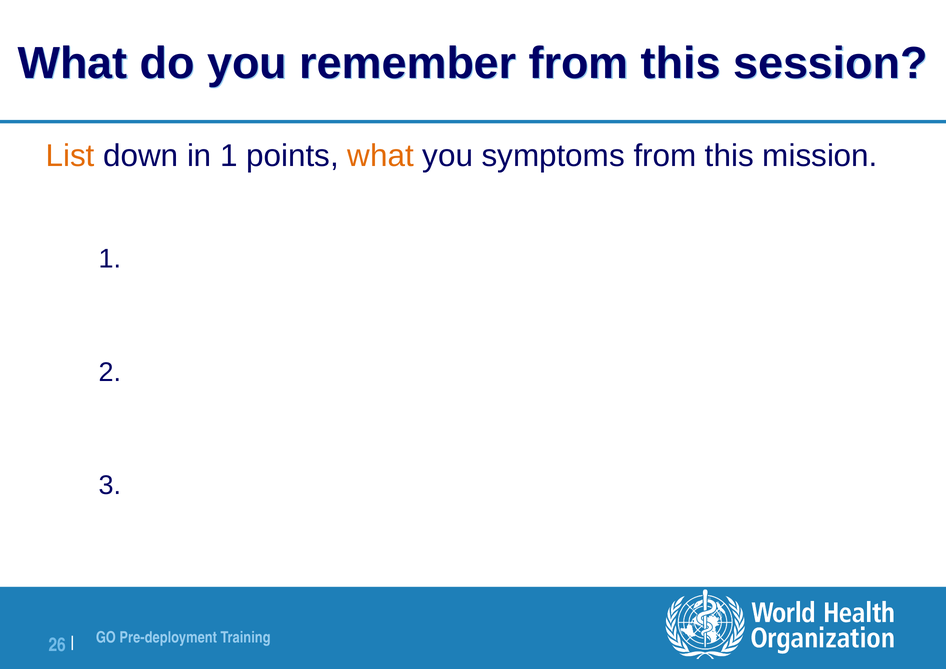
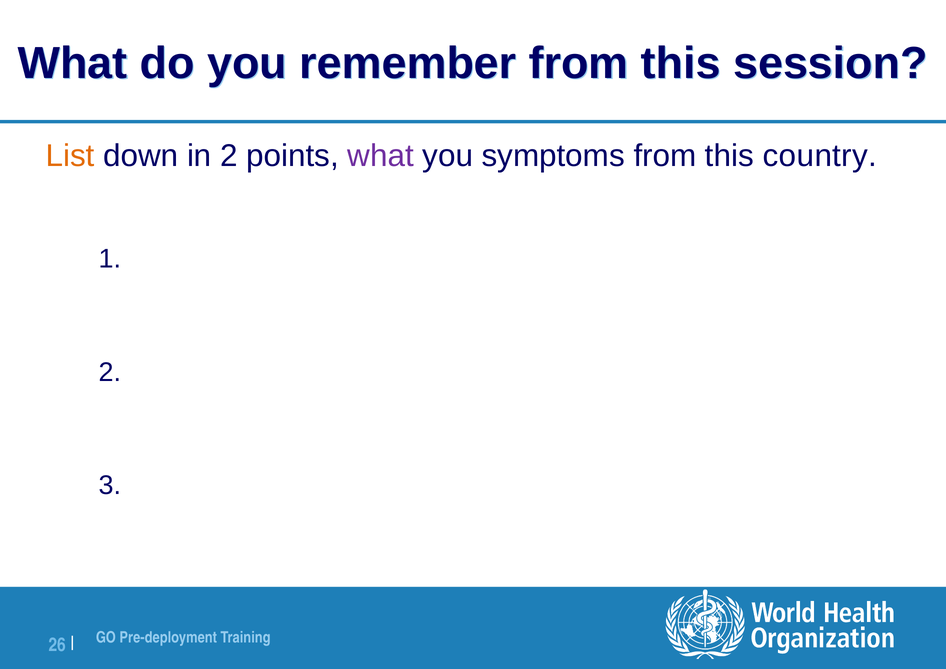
in 1: 1 -> 2
what at (381, 156) colour: orange -> purple
mission: mission -> country
